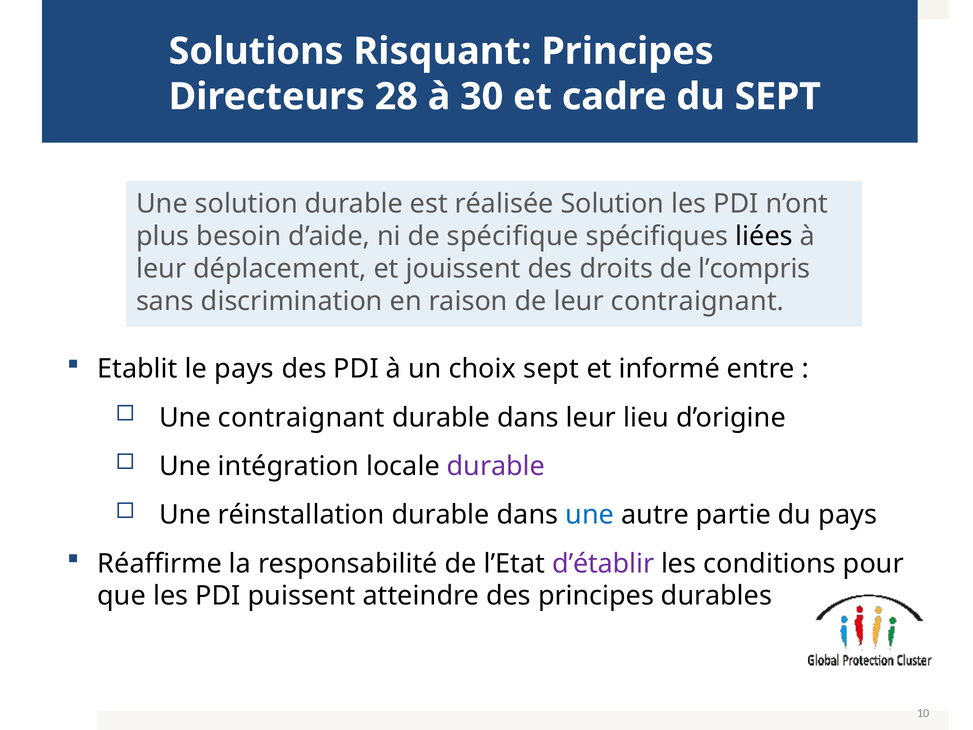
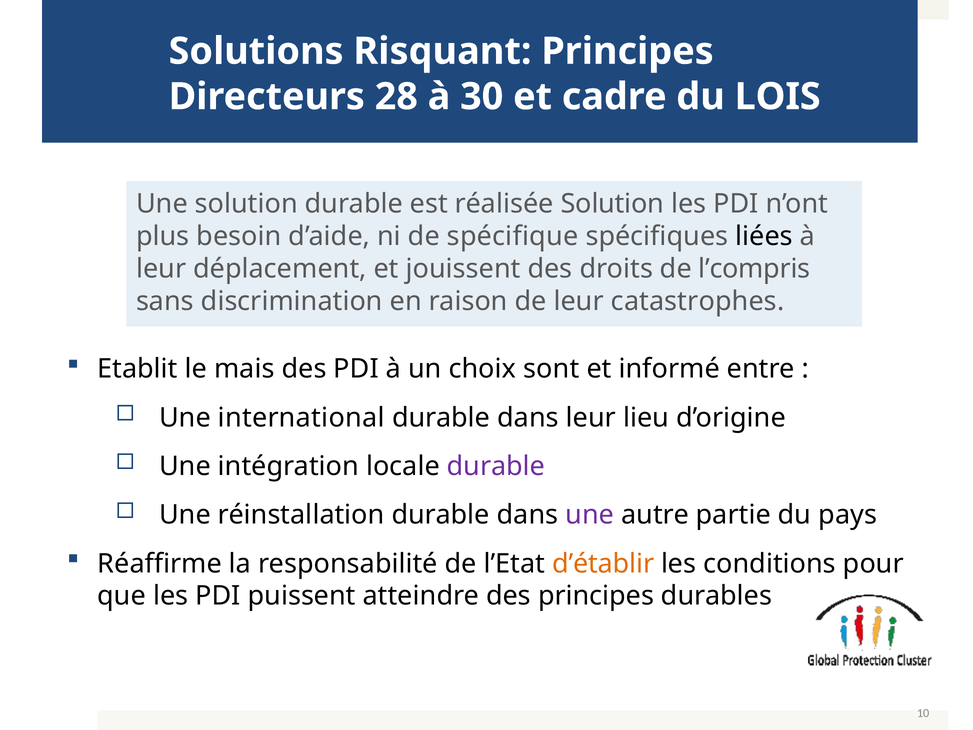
du SEPT: SEPT -> LOIS
leur contraignant: contraignant -> catastrophes
le pays: pays -> mais
choix sept: sept -> sont
Une contraignant: contraignant -> international
une at (590, 515) colour: blue -> purple
d’établir colour: purple -> orange
